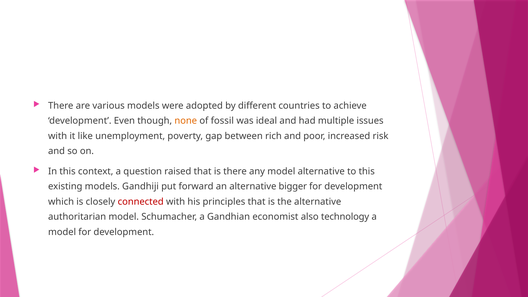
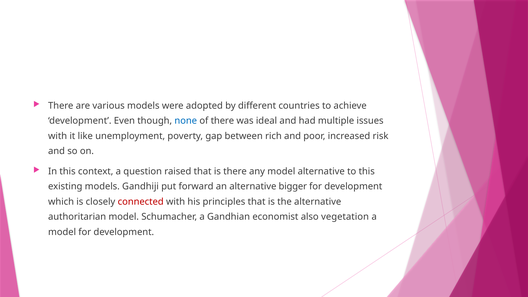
none colour: orange -> blue
of fossil: fossil -> there
technology: technology -> vegetation
